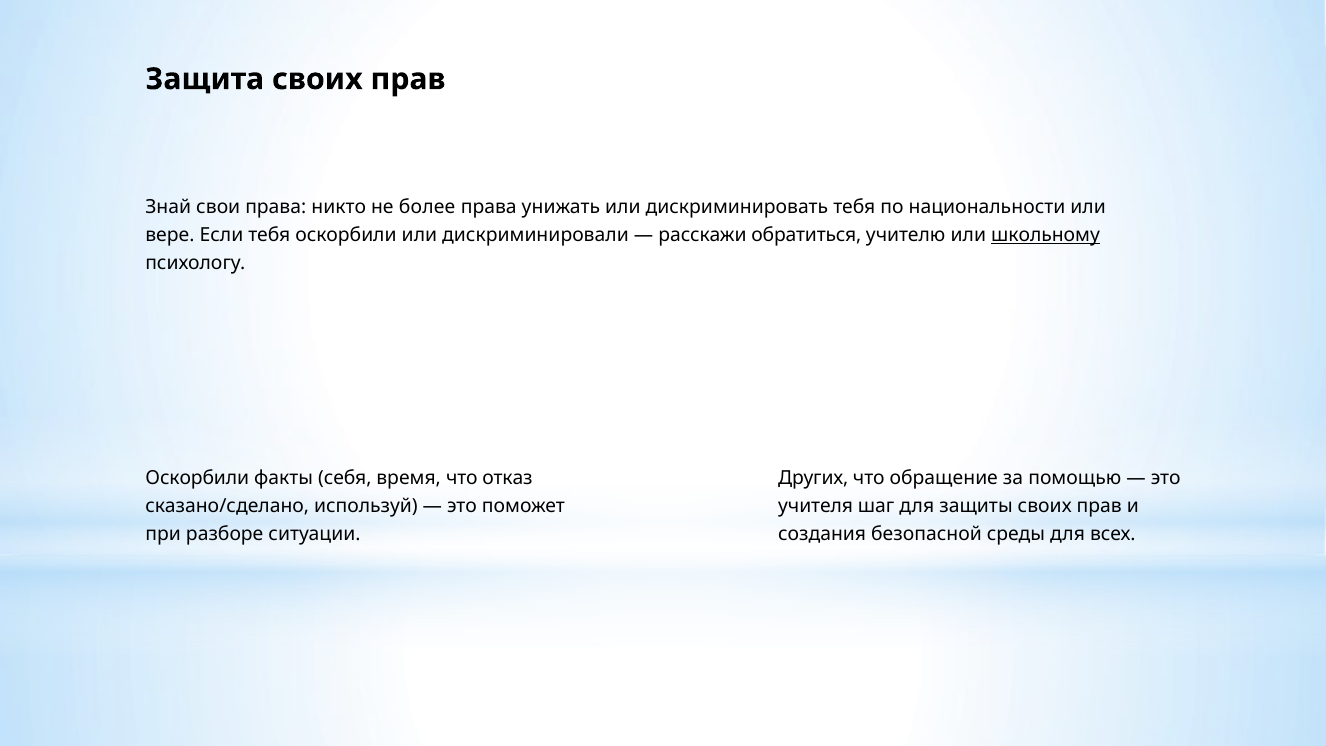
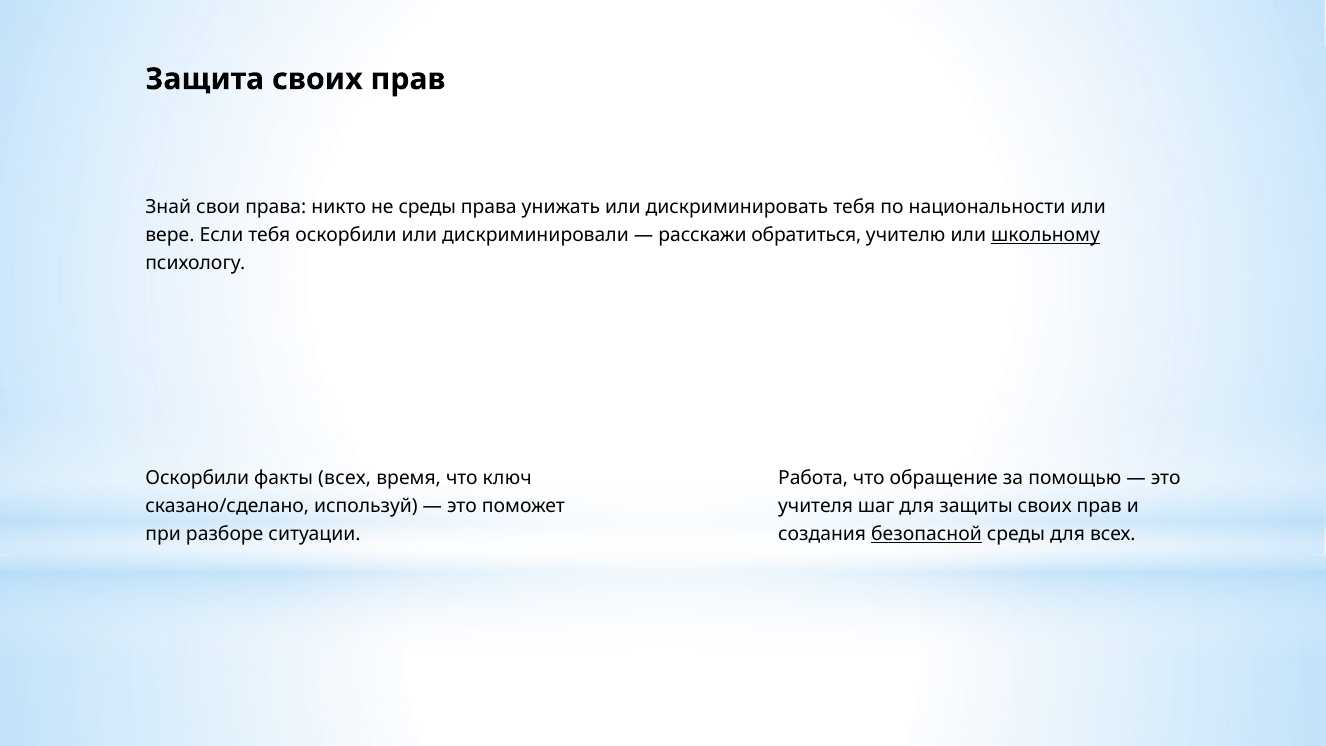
не более: более -> среды
факты себя: себя -> всех
отказ: отказ -> ключ
Других: Других -> Работа
безопасной underline: none -> present
